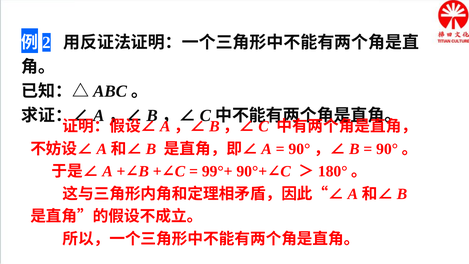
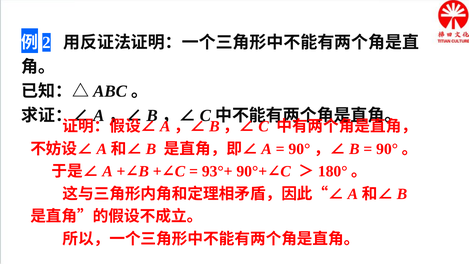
99°+: 99°+ -> 93°+
